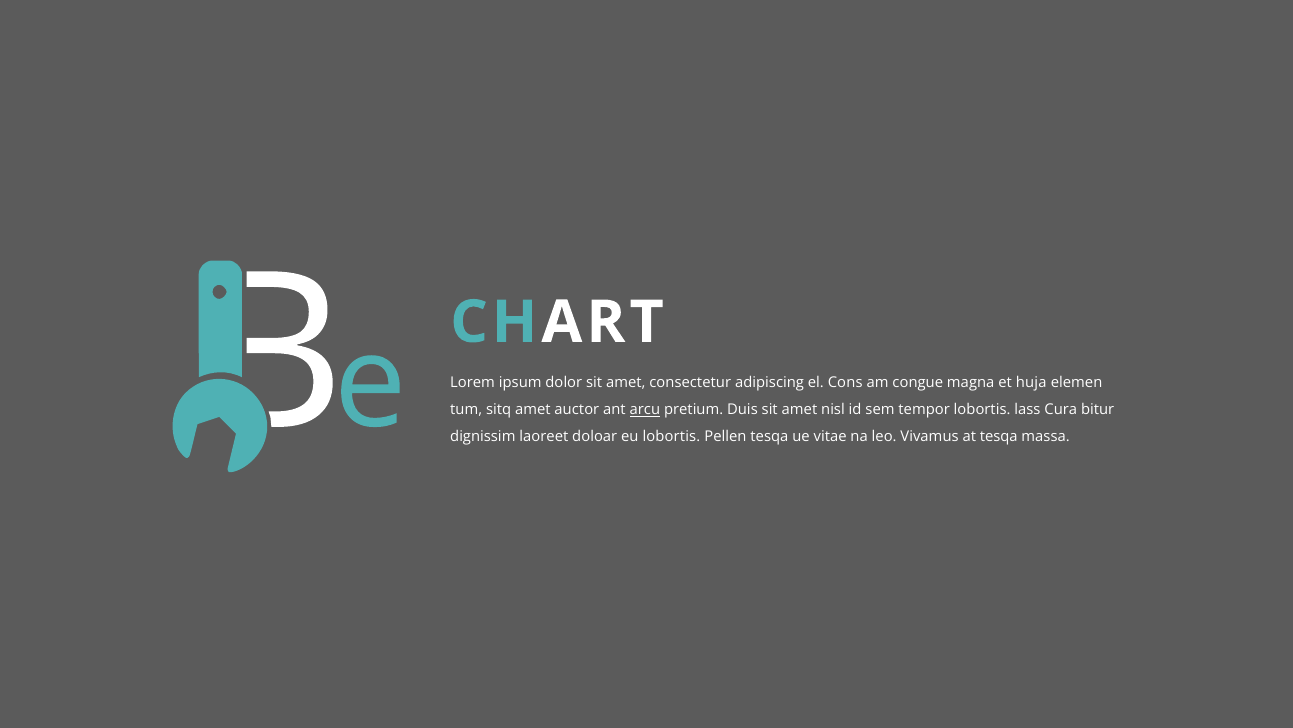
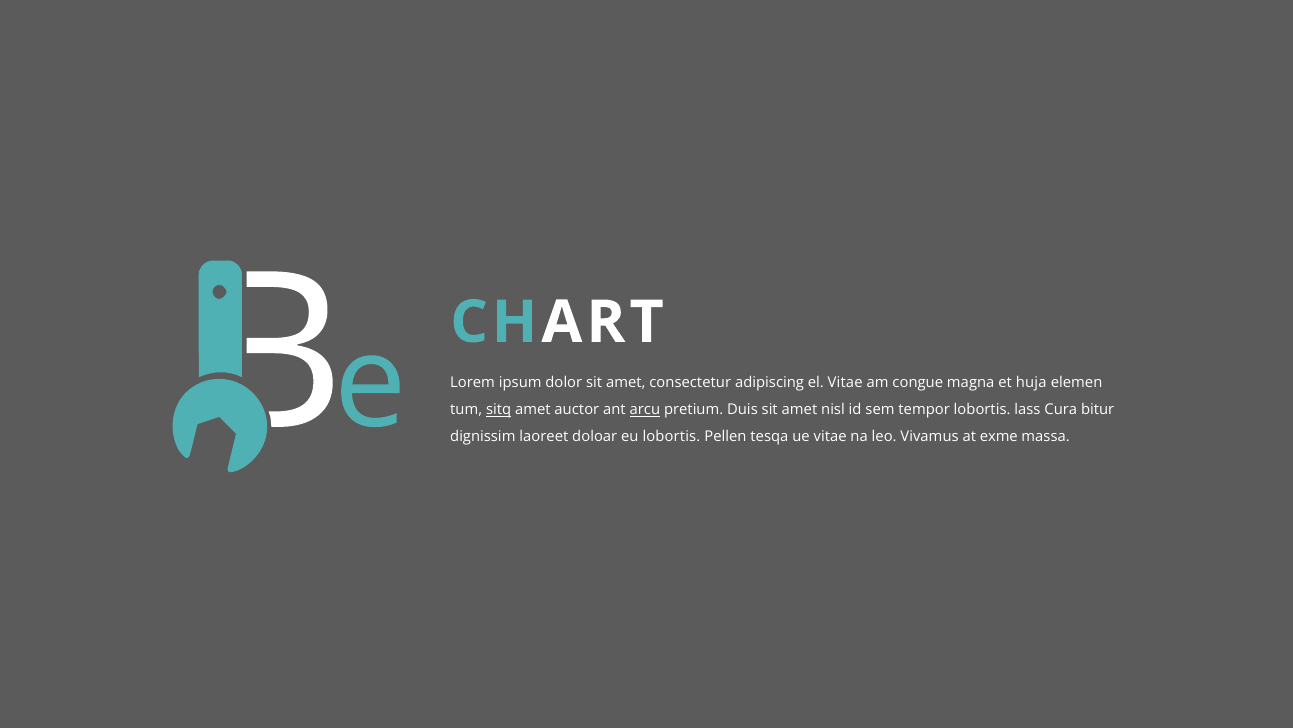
el Cons: Cons -> Vitae
sitq underline: none -> present
at tesqa: tesqa -> exme
